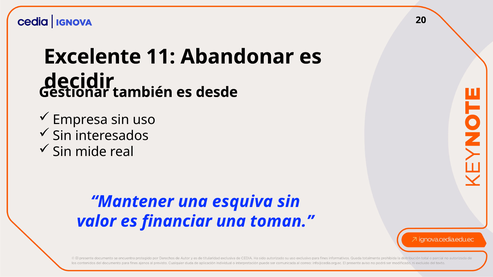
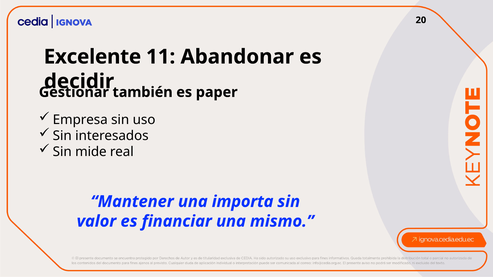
desde: desde -> paper
esquiva: esquiva -> importa
toman: toman -> mismo
